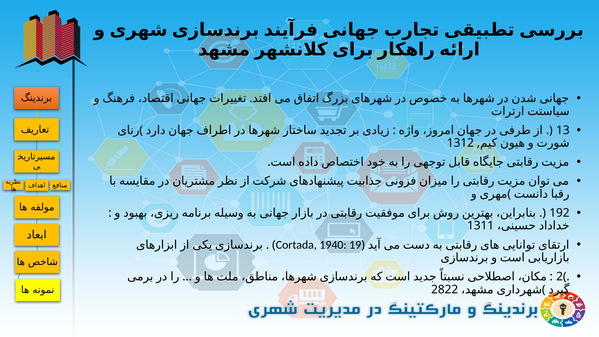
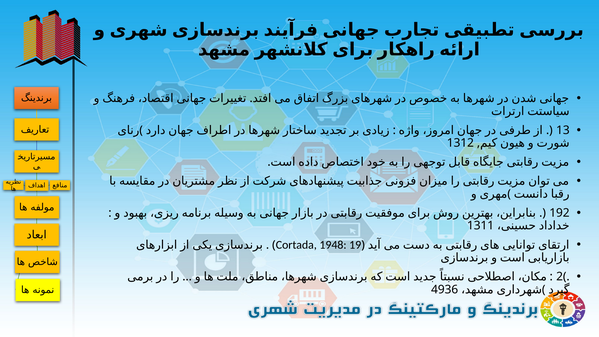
1940: 1940 -> 1948
2822: 2822 -> 4936
